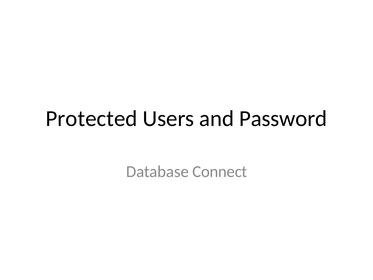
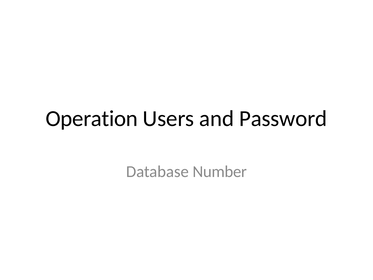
Protected: Protected -> Operation
Connect: Connect -> Number
